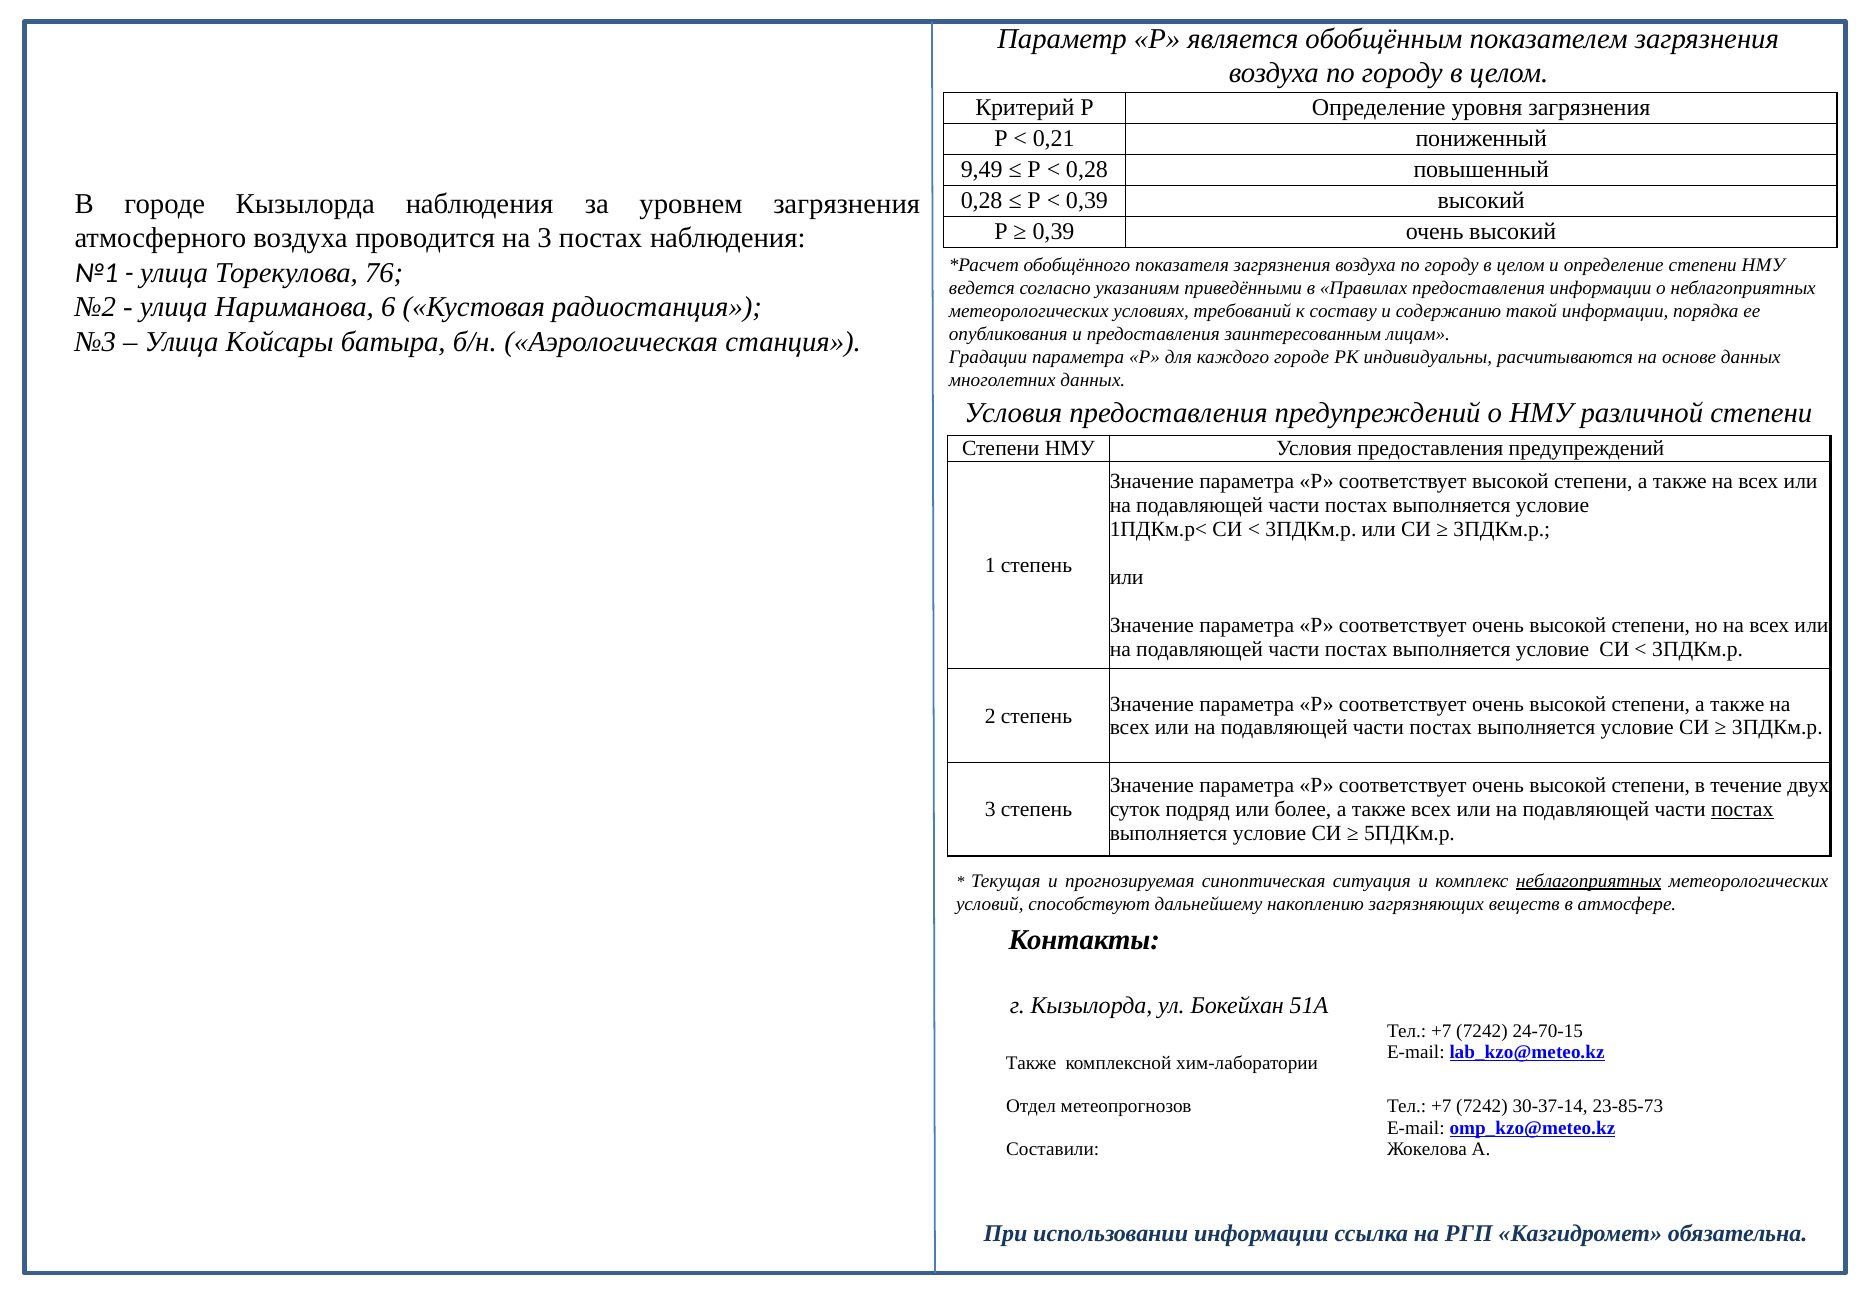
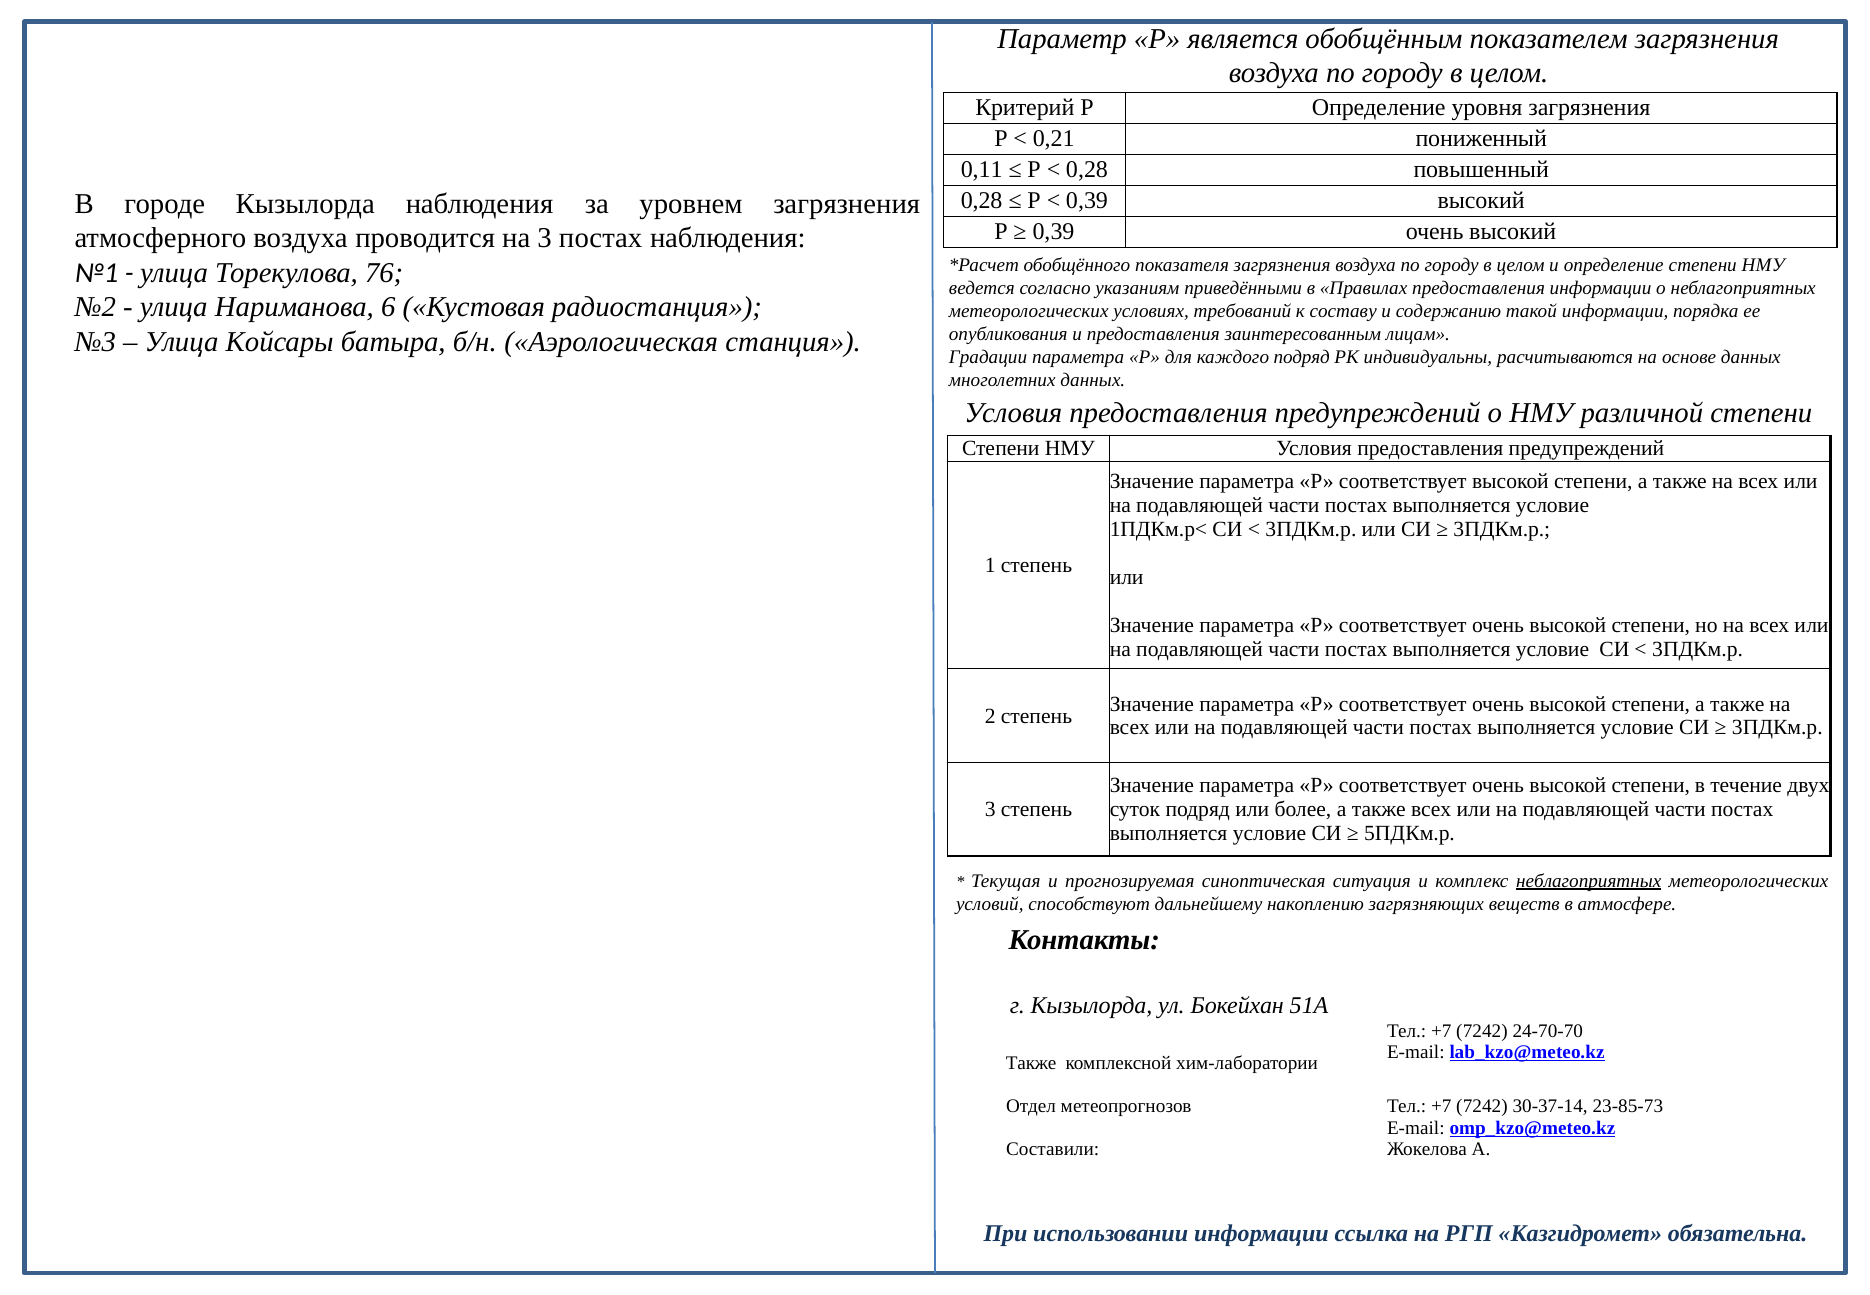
9,49: 9,49 -> 0,11
каждого городе: городе -> подряд
постах at (1742, 809) underline: present -> none
24-70-15: 24-70-15 -> 24-70-70
